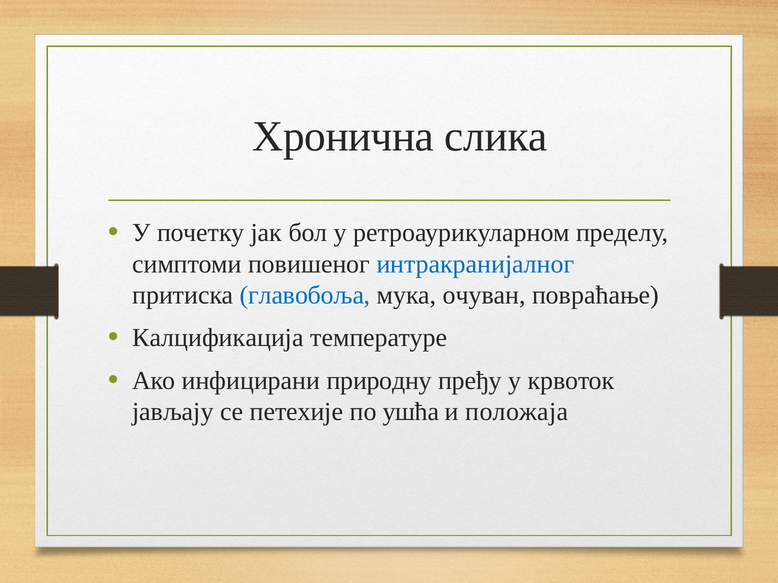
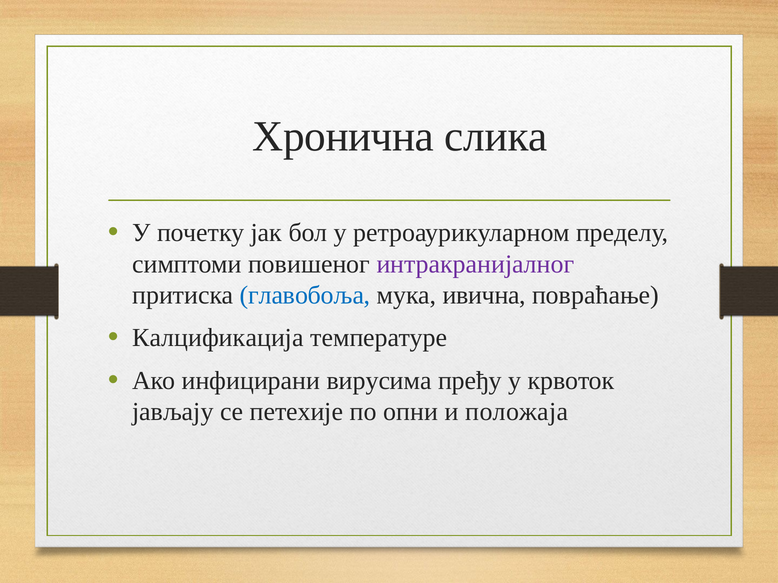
интракранијалног colour: blue -> purple
очуван: очуван -> ивична
природну: природну -> вирусима
ушћа: ушћа -> опни
